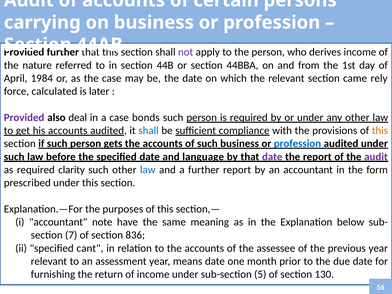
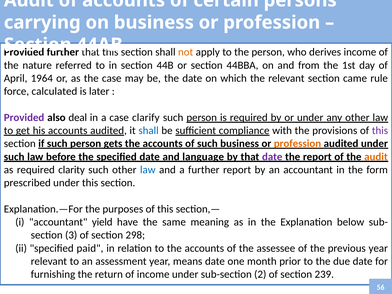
not colour: purple -> orange
1984: 1984 -> 1964
rely: rely -> rule
bonds: bonds -> clarify
this at (380, 131) colour: orange -> purple
profession at (297, 144) colour: blue -> orange
audit at (376, 157) colour: purple -> orange
note: note -> yield
7: 7 -> 3
836: 836 -> 298
cant: cant -> paid
5: 5 -> 2
130: 130 -> 239
